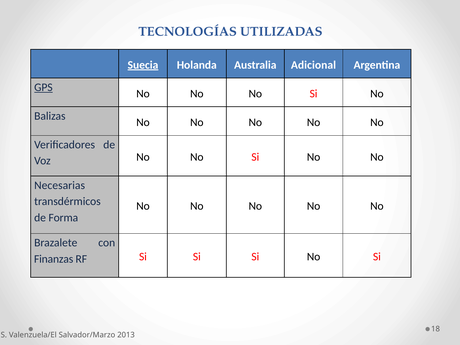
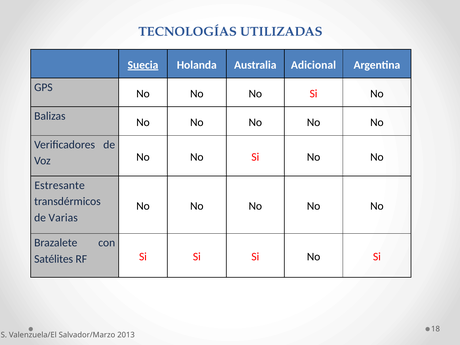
GPS underline: present -> none
Necesarias: Necesarias -> Estresante
Forma: Forma -> Varias
Finanzas: Finanzas -> Satélites
